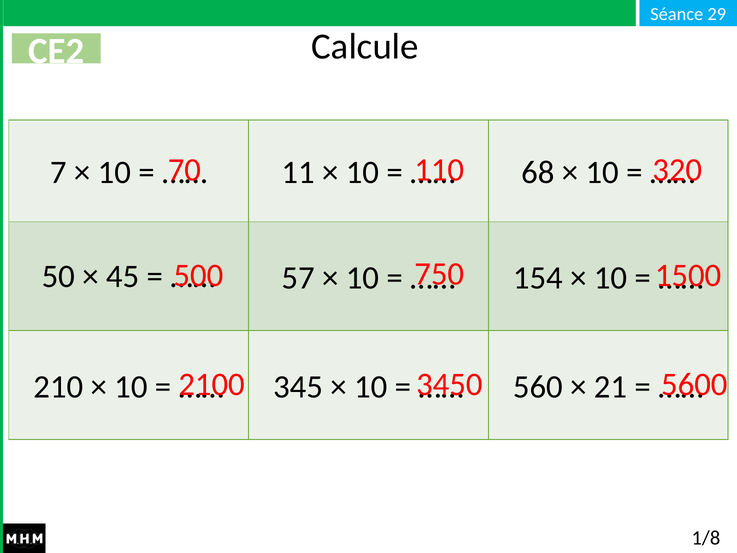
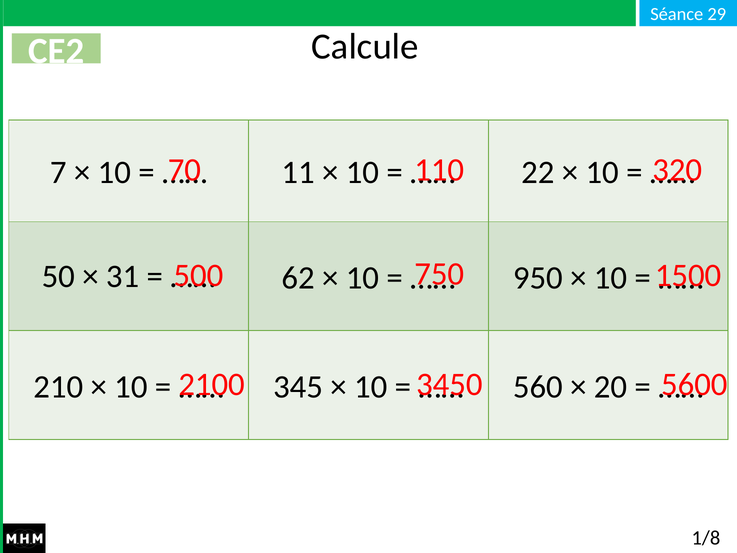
68: 68 -> 22
45: 45 -> 31
57: 57 -> 62
154: 154 -> 950
21: 21 -> 20
